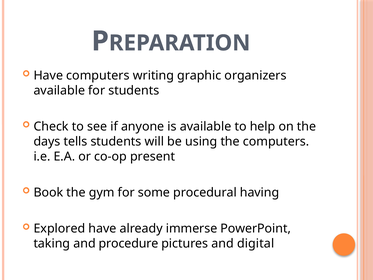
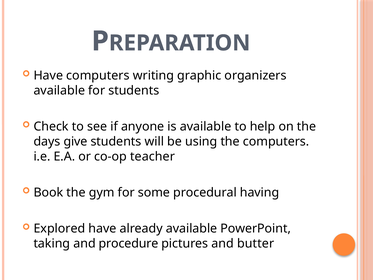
tells: tells -> give
present: present -> teacher
already immerse: immerse -> available
digital: digital -> butter
